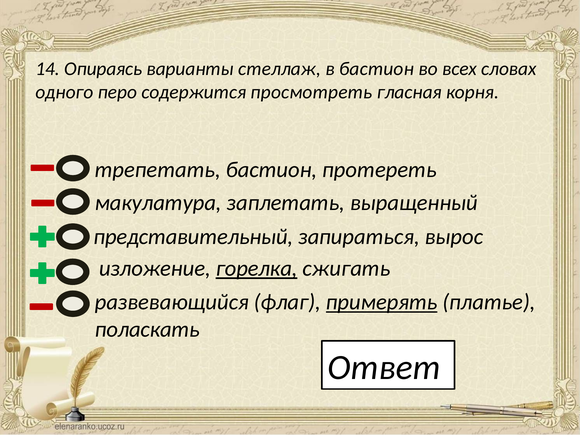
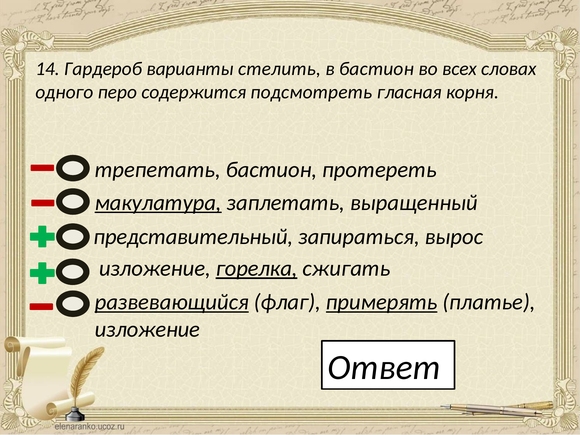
Опираясь: Опираясь -> Гардероб
стеллаж: стеллаж -> стелить
просмотреть: просмотреть -> подсмотреть
макулатура underline: none -> present
развевающийся underline: none -> present
поласкать at (147, 329): поласкать -> изложение
